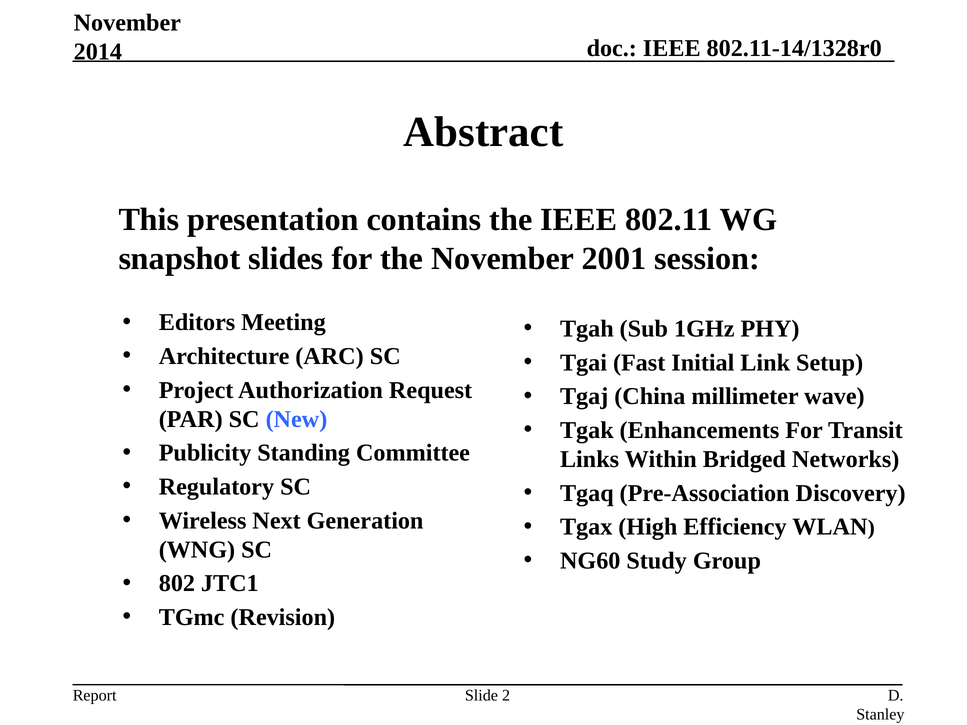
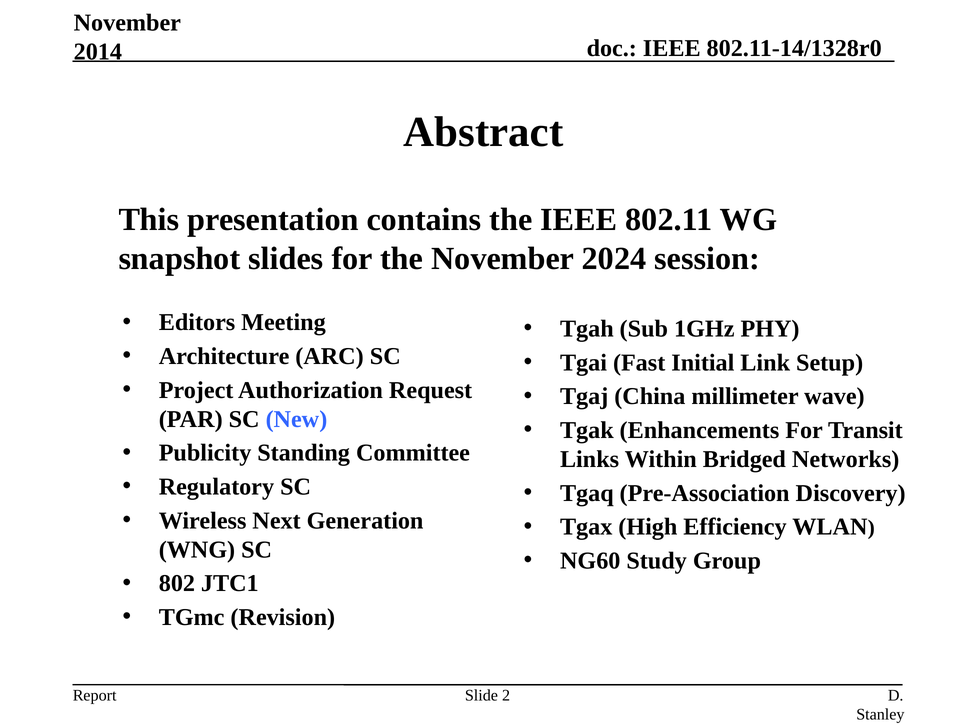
2001: 2001 -> 2024
